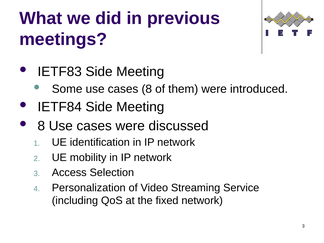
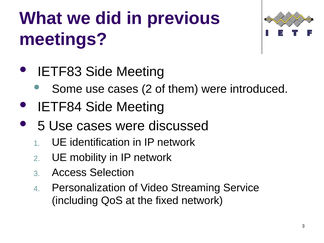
cases 8: 8 -> 2
8 at (41, 126): 8 -> 5
